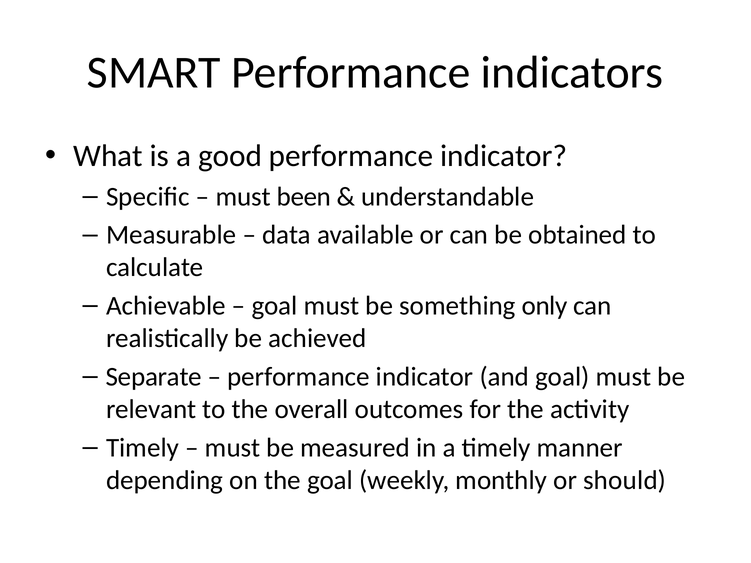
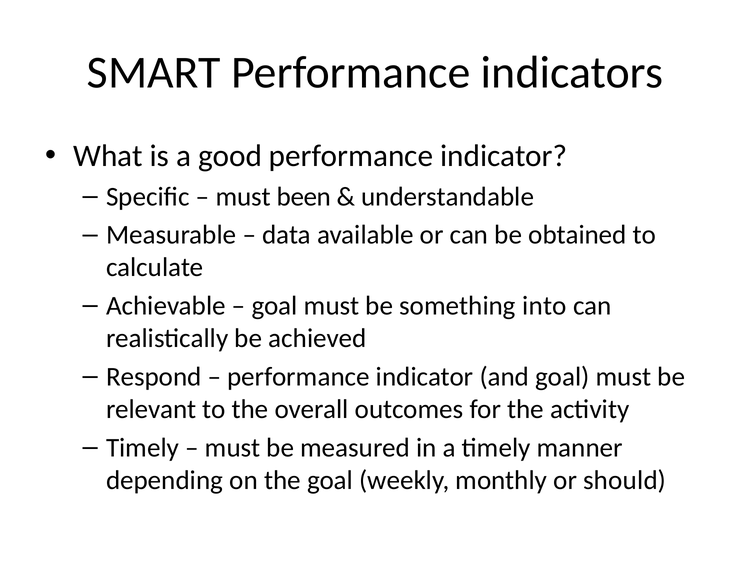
only: only -> into
Separate: Separate -> Respond
